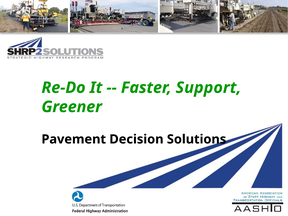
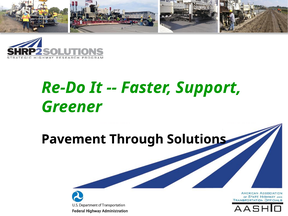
Decision: Decision -> Through
